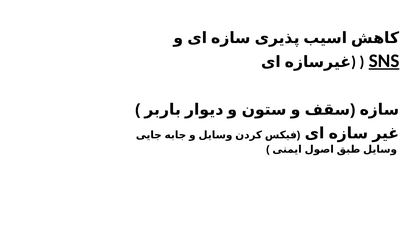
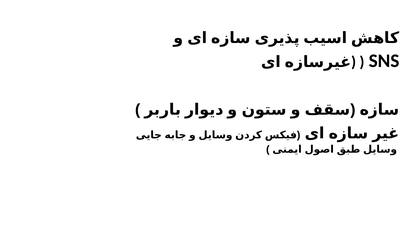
SNS underline: present -> none
